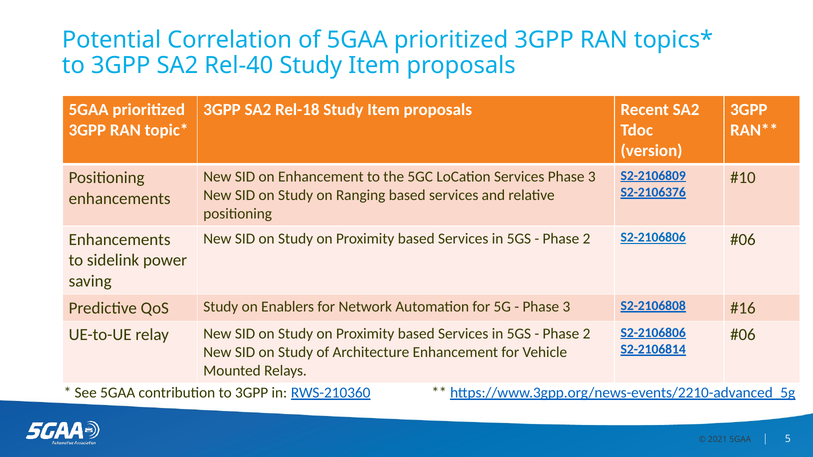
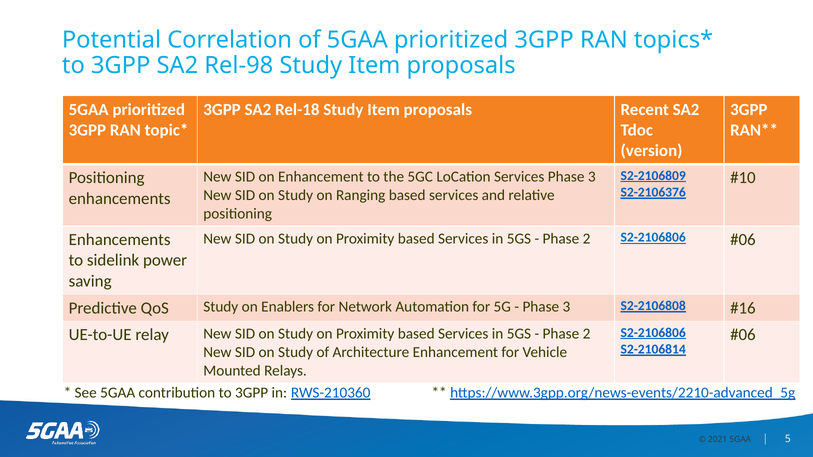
Rel-40: Rel-40 -> Rel-98
